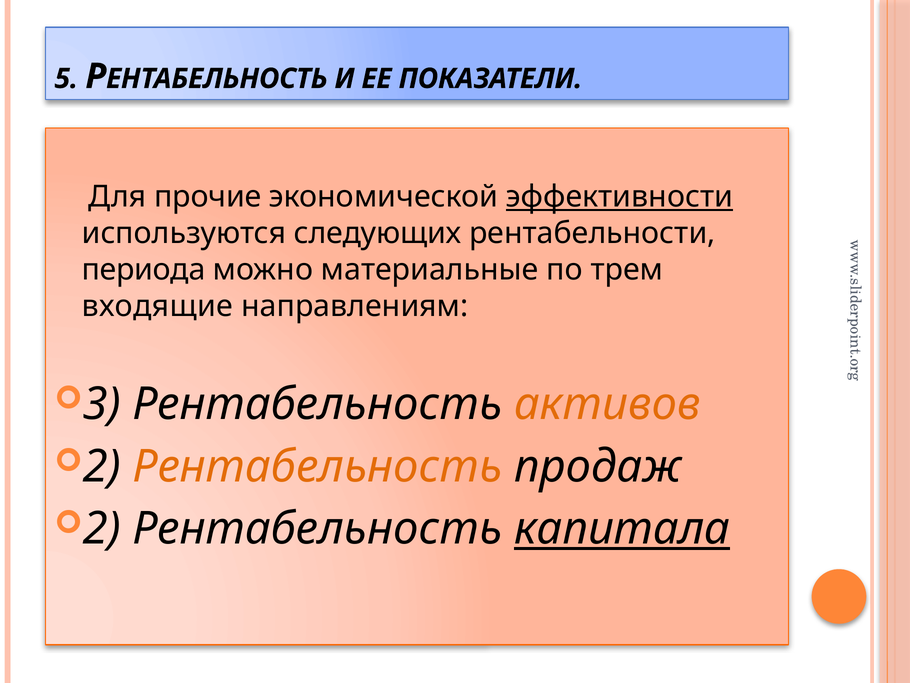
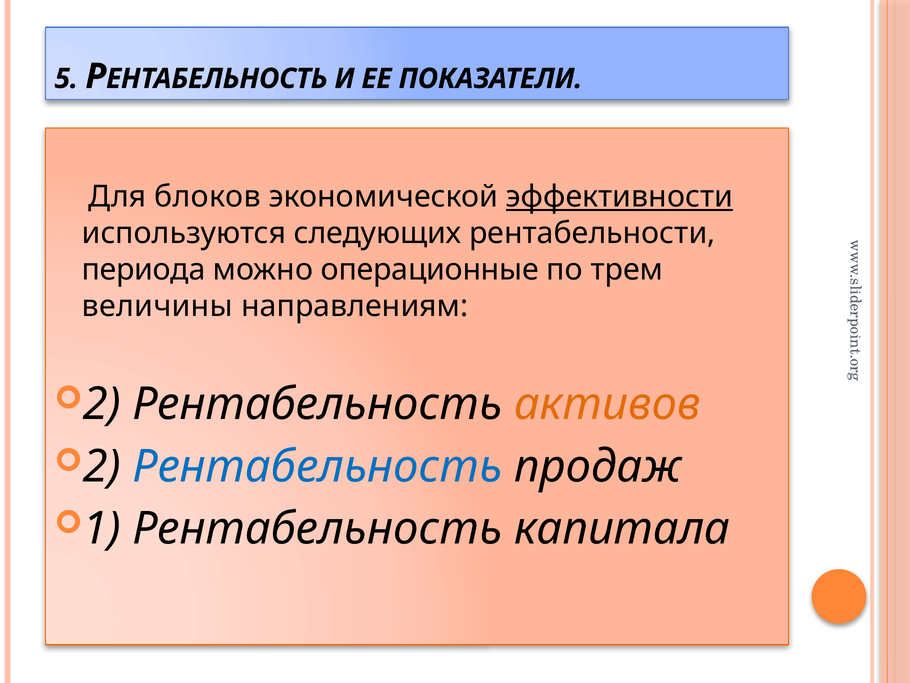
прочие: прочие -> блоков
материальные: материальные -> операционные
входящие: входящие -> величины
3 at (102, 404): 3 -> 2
Рентабельность at (318, 466) colour: orange -> blue
2 at (102, 529): 2 -> 1
капитала underline: present -> none
